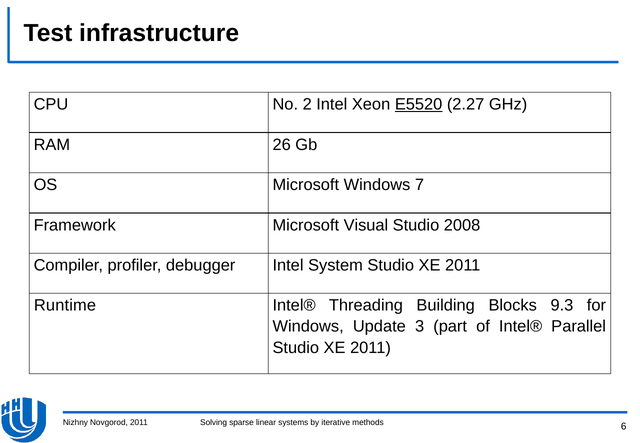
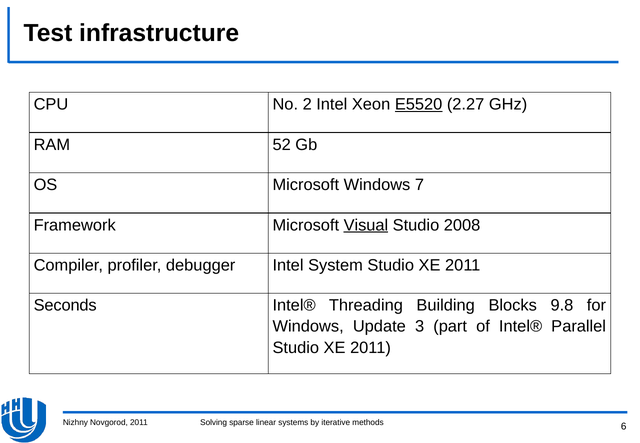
26: 26 -> 52
Visual underline: none -> present
Runtime: Runtime -> Seconds
9.3: 9.3 -> 9.8
